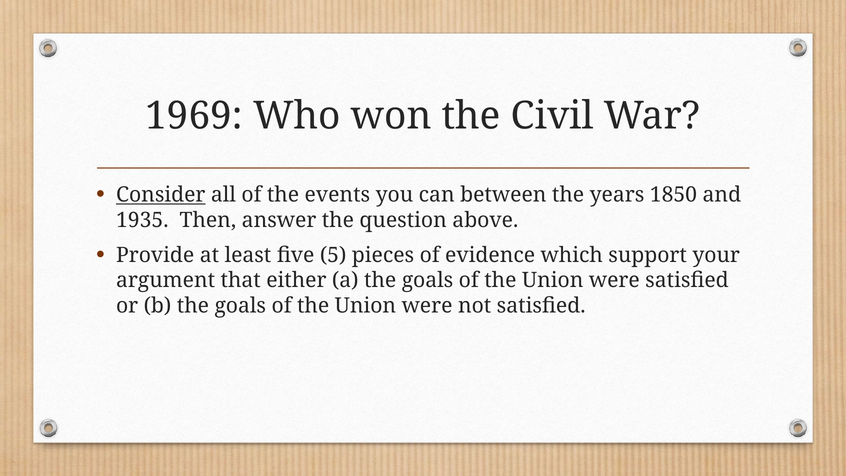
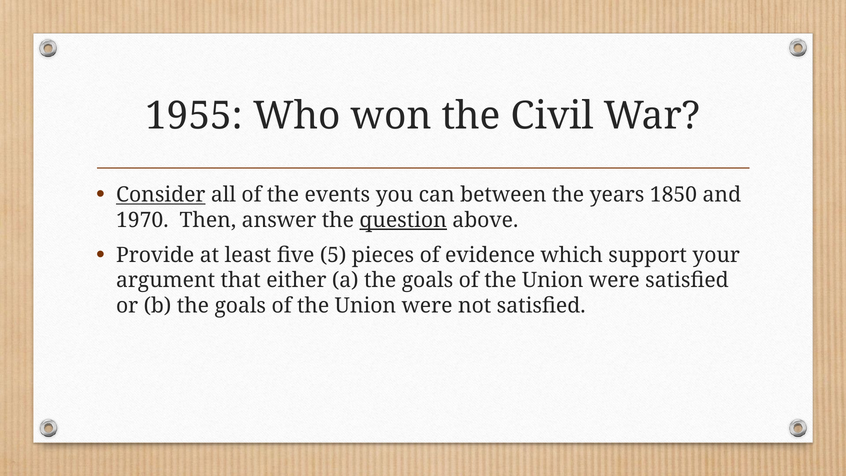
1969: 1969 -> 1955
1935: 1935 -> 1970
question underline: none -> present
